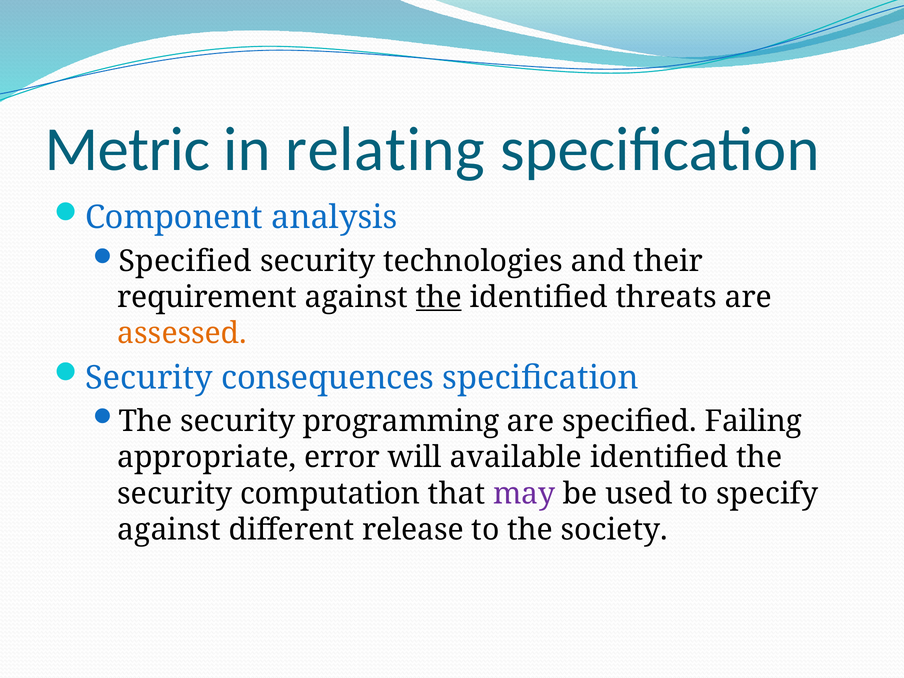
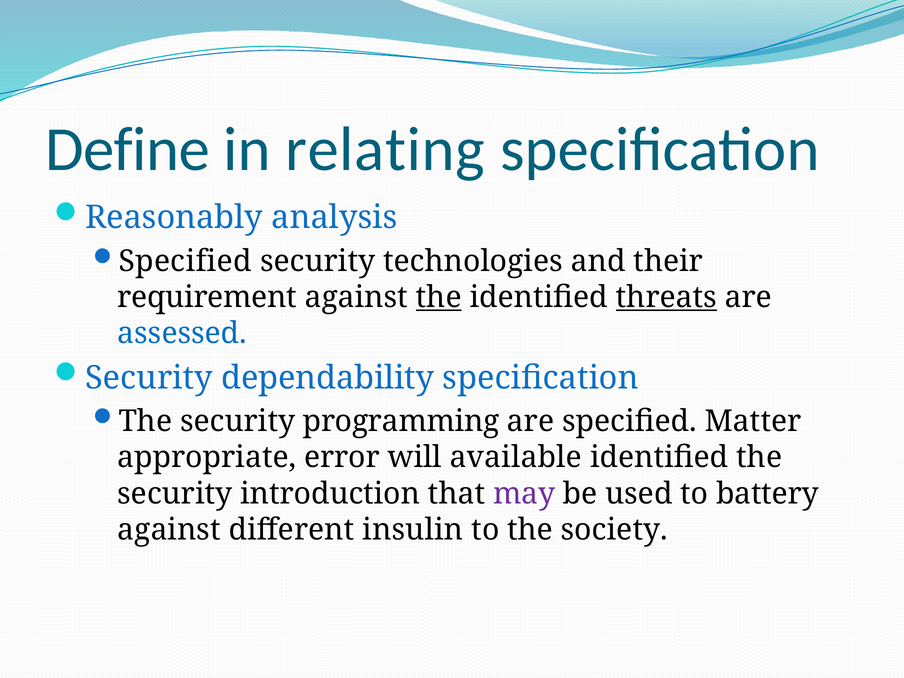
Metric: Metric -> Define
Component: Component -> Reasonably
threats underline: none -> present
assessed colour: orange -> blue
consequences: consequences -> dependability
Failing: Failing -> Matter
computation: computation -> introduction
specify: specify -> battery
release: release -> insulin
